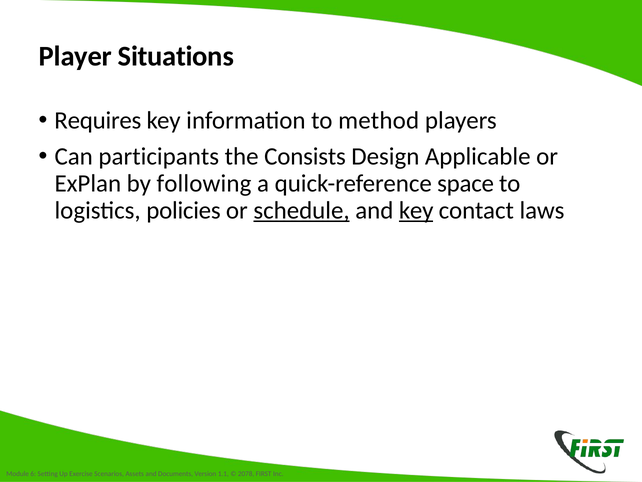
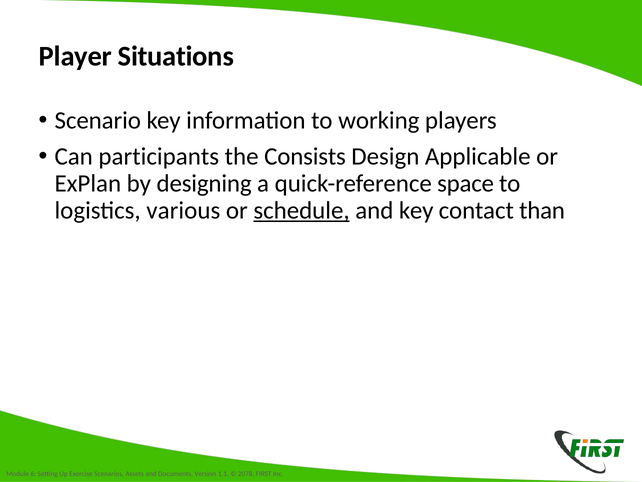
Requires: Requires -> Scenario
method: method -> working
following: following -> designing
policies: policies -> various
key at (416, 210) underline: present -> none
laws: laws -> than
